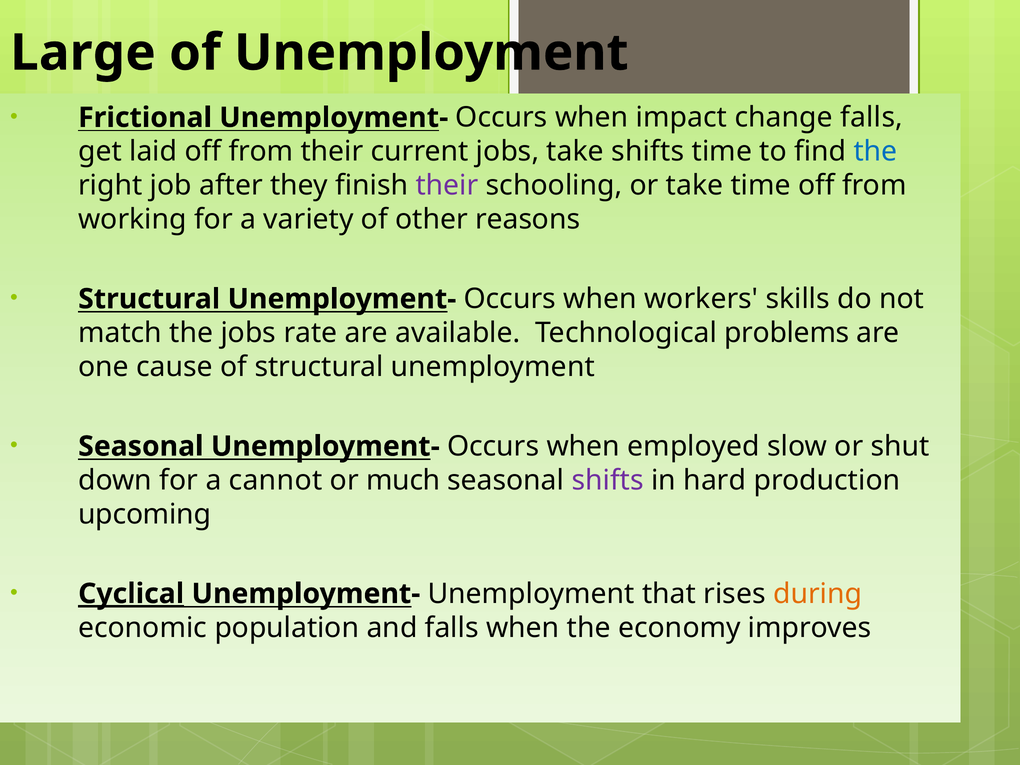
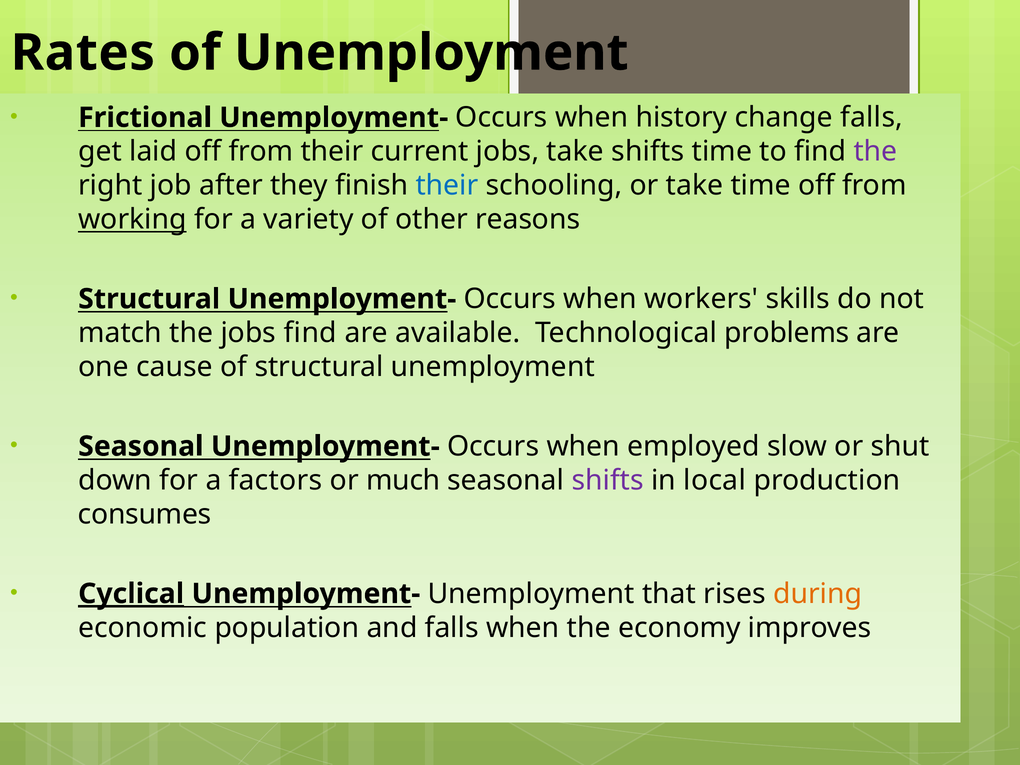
Large: Large -> Rates
impact: impact -> history
the at (876, 152) colour: blue -> purple
their at (447, 186) colour: purple -> blue
working underline: none -> present
jobs rate: rate -> find
cannot: cannot -> factors
hard: hard -> local
upcoming: upcoming -> consumes
